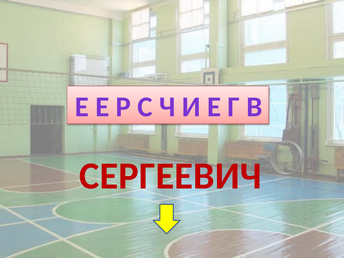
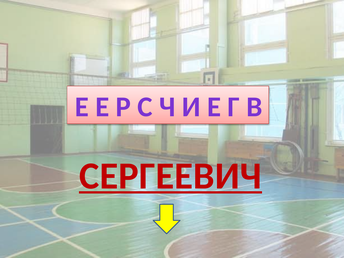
СЕРГЕЕВИЧ underline: none -> present
